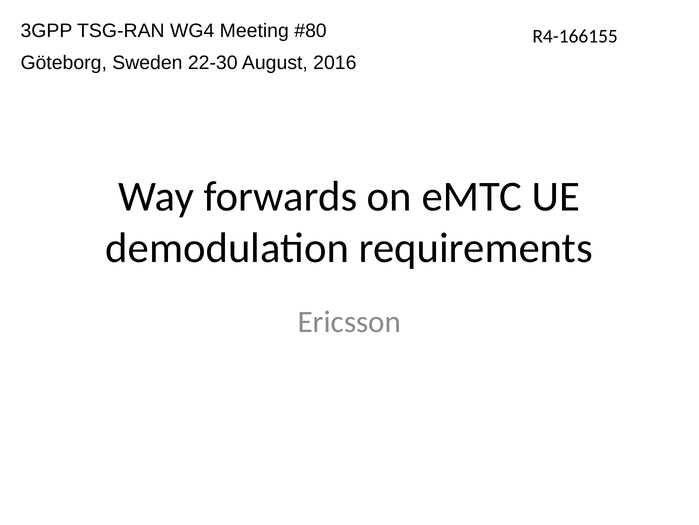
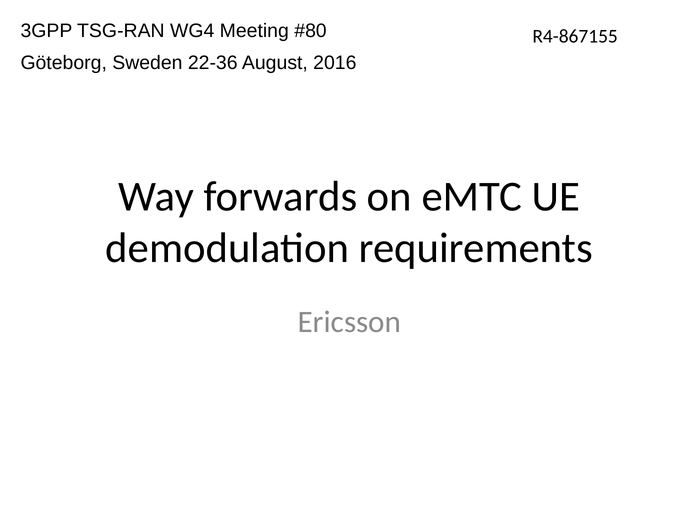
R4-166155: R4-166155 -> R4-867155
22-30: 22-30 -> 22-36
